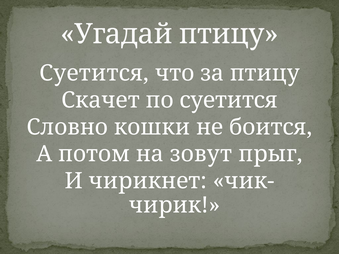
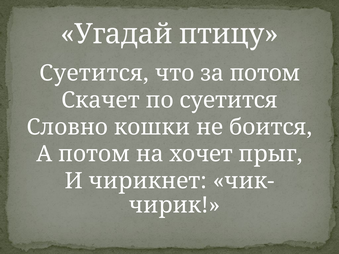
за птицу: птицу -> потом
зовут: зовут -> хочет
